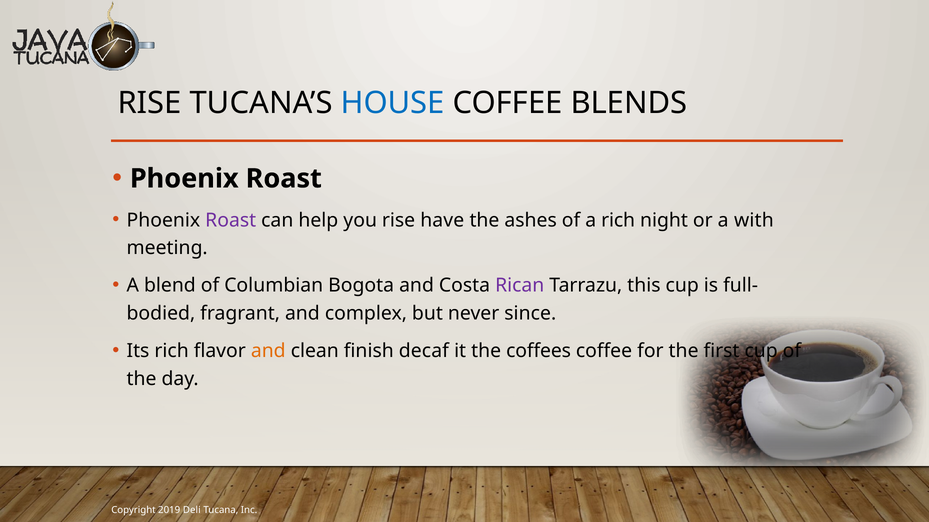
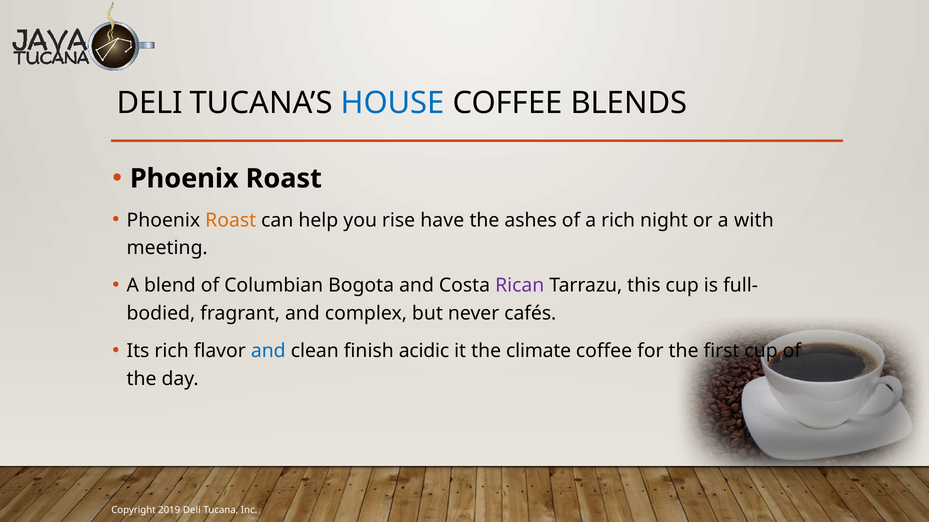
RISE at (150, 103): RISE -> DELI
Roast at (231, 220) colour: purple -> orange
since: since -> cafés
and at (268, 351) colour: orange -> blue
decaf: decaf -> acidic
coffees: coffees -> climate
